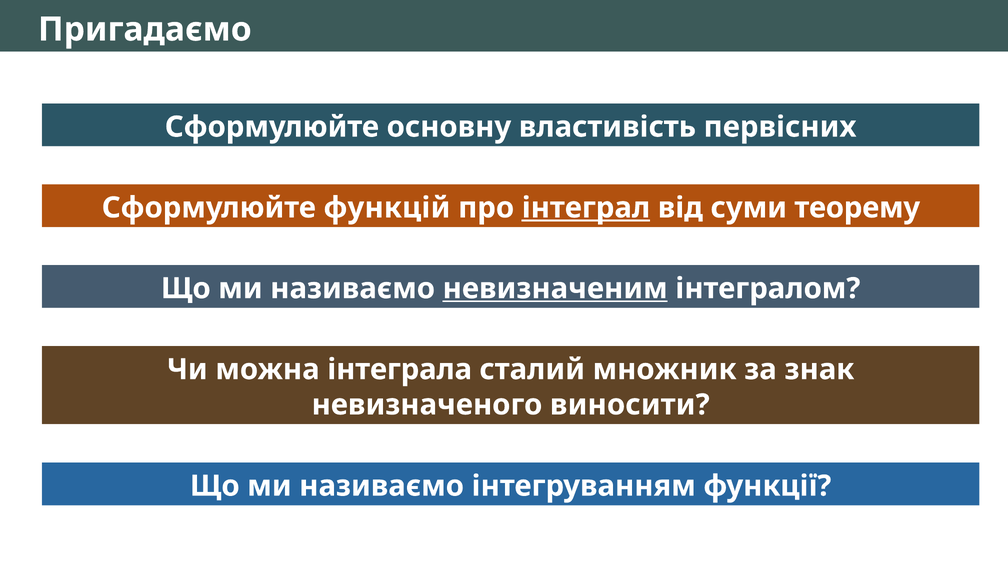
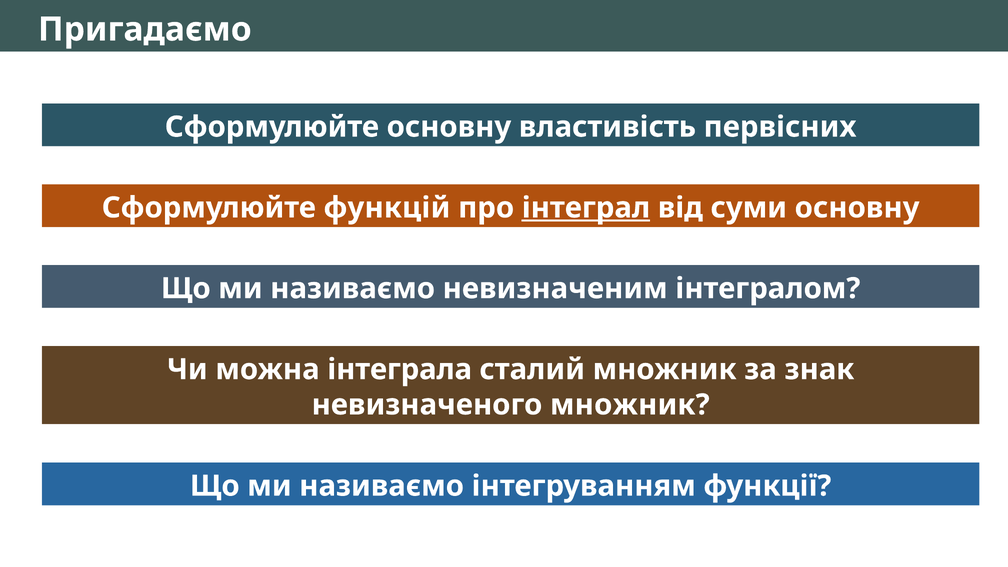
суми теорему: теорему -> основну
невизначеним underline: present -> none
невизначеного виносити: виносити -> множник
